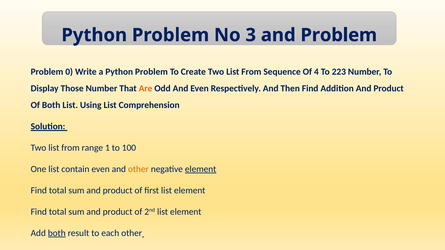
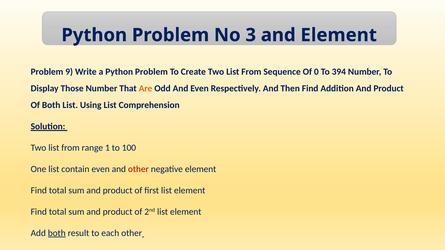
and Problem: Problem -> Element
0: 0 -> 9
4: 4 -> 0
223: 223 -> 394
other at (138, 169) colour: orange -> red
element at (201, 169) underline: present -> none
